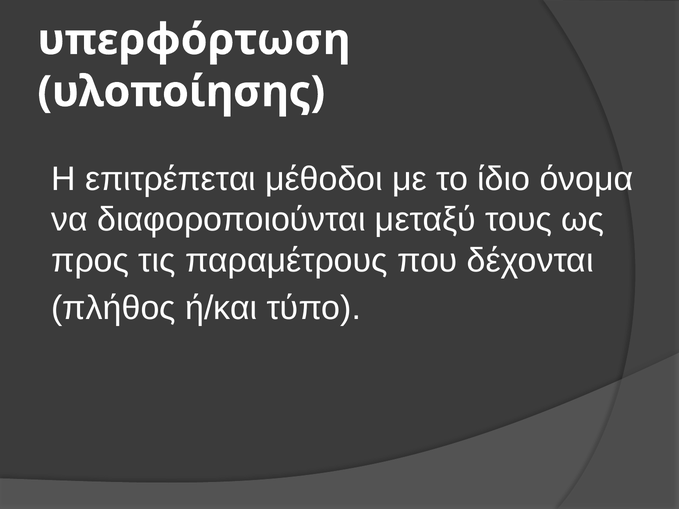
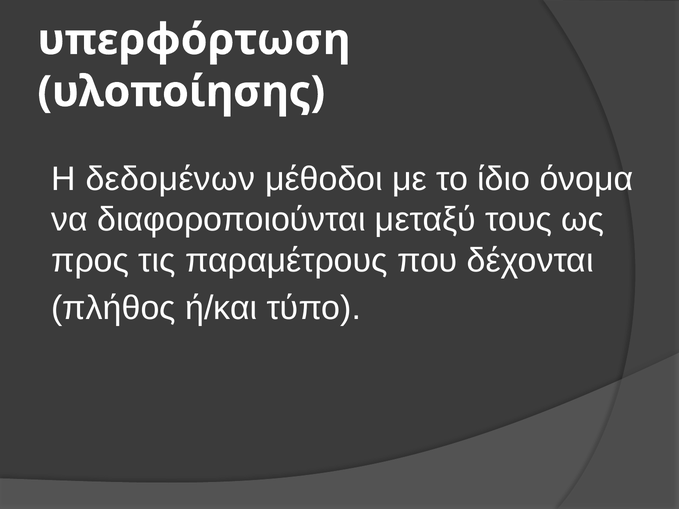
επιτρέπεται: επιτρέπεται -> δεδομένων
